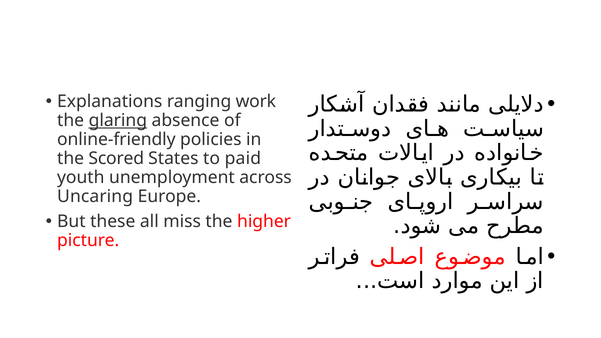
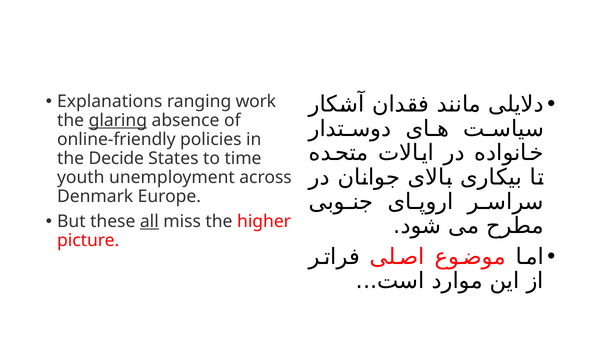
Scored: Scored -> Decide
paid: paid -> time
Uncaring: Uncaring -> Denmark
all underline: none -> present
